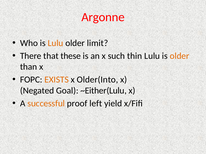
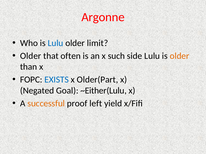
Lulu at (55, 43) colour: orange -> blue
There at (31, 56): There -> Older
these: these -> often
thin: thin -> side
EXISTS colour: orange -> blue
Older(Into: Older(Into -> Older(Part
